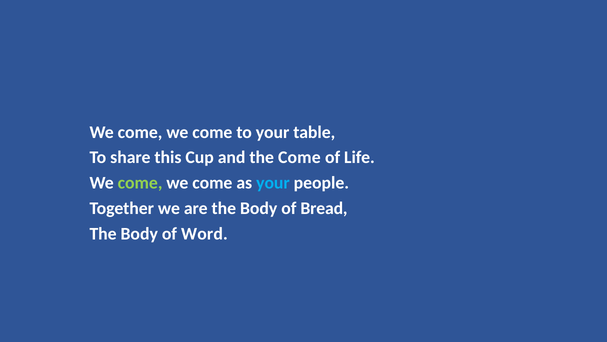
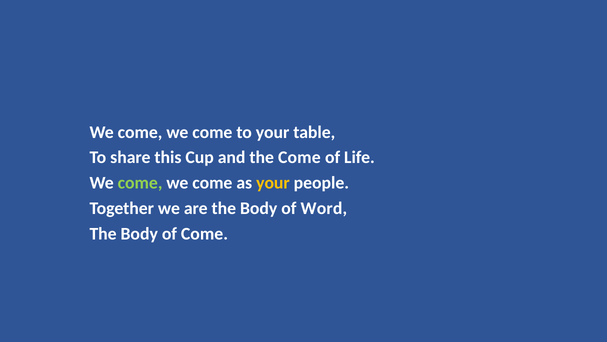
your at (273, 183) colour: light blue -> yellow
Bread: Bread -> Word
of Word: Word -> Come
